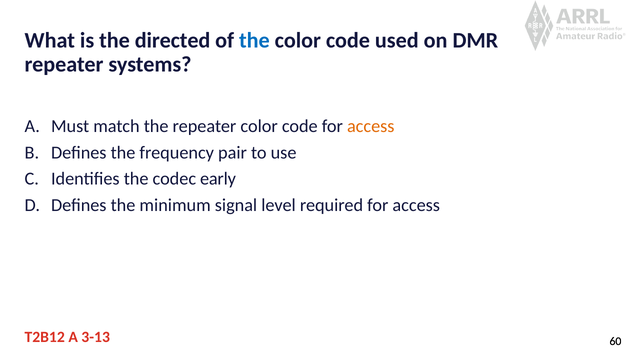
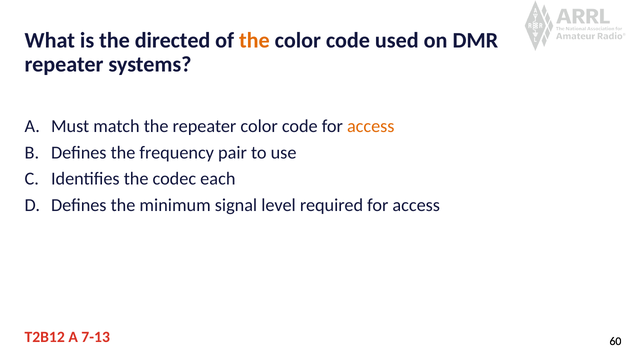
the at (254, 41) colour: blue -> orange
early: early -> each
3-13: 3-13 -> 7-13
